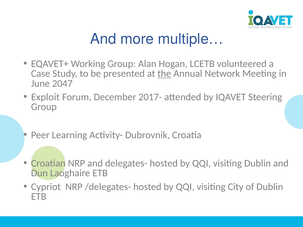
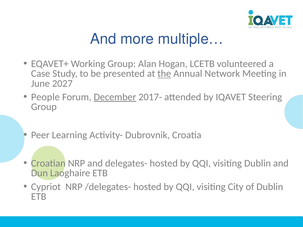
2047: 2047 -> 2027
Exploit: Exploit -> People
December underline: none -> present
